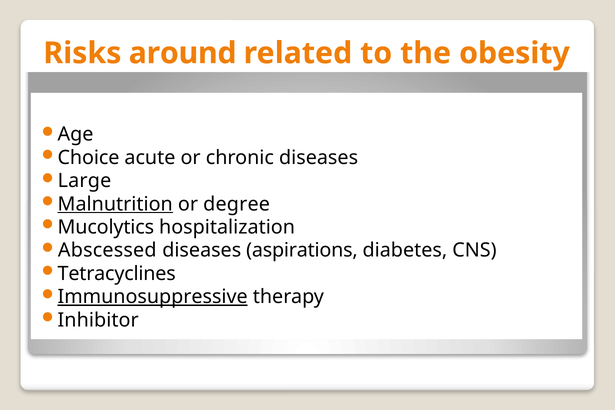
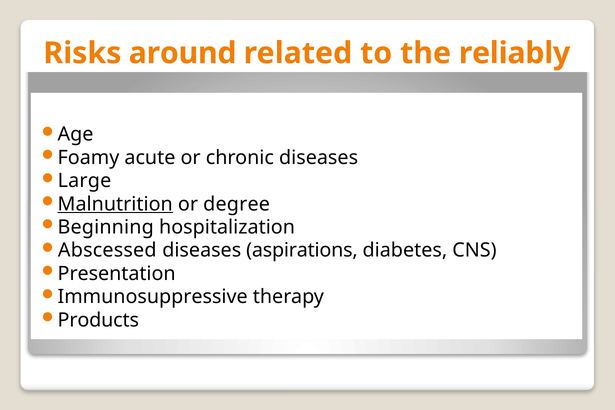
obesity: obesity -> reliably
Choice: Choice -> Foamy
Mucolytics: Mucolytics -> Beginning
Tetracyclines: Tetracyclines -> Presentation
Immunosuppressive underline: present -> none
Inhibitor: Inhibitor -> Products
